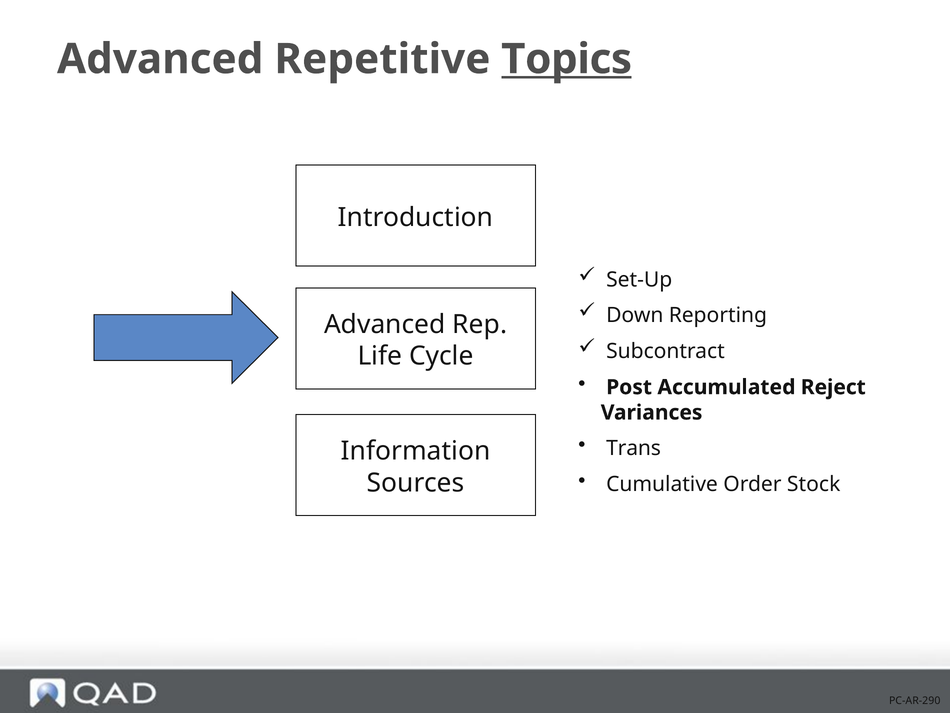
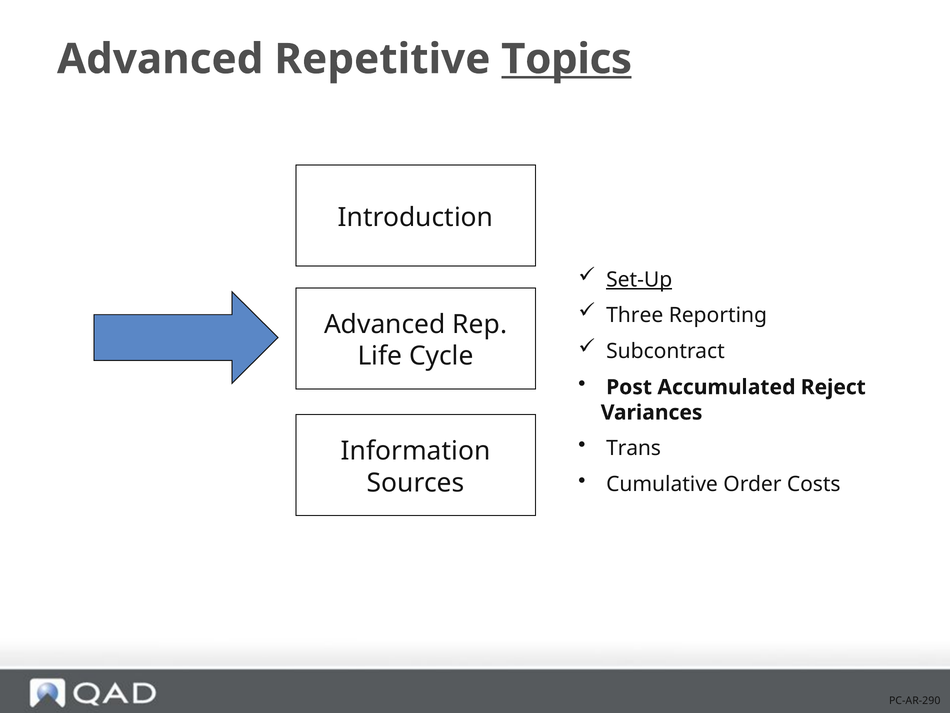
Set-Up underline: none -> present
Down: Down -> Three
Stock: Stock -> Costs
